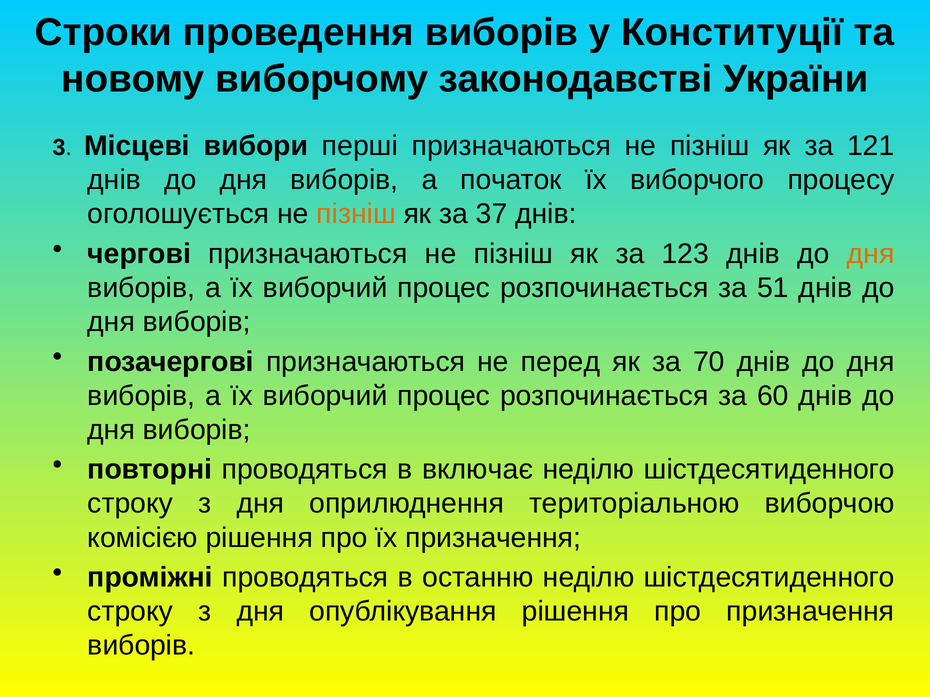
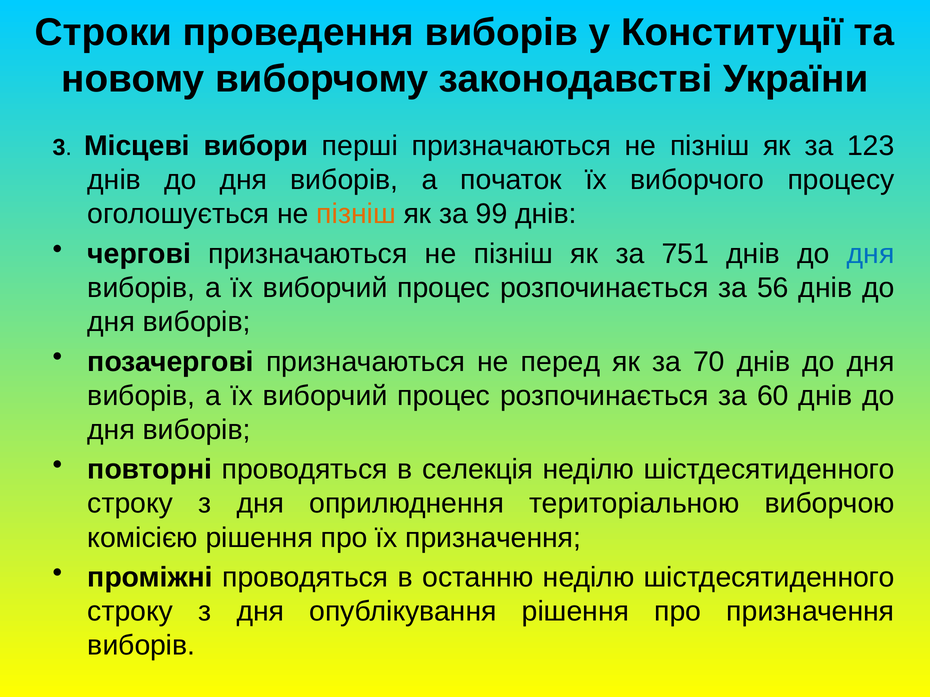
121: 121 -> 123
37: 37 -> 99
123: 123 -> 751
дня at (871, 254) colour: orange -> blue
51: 51 -> 56
включає: включає -> селекція
